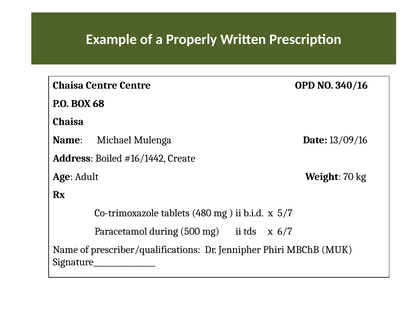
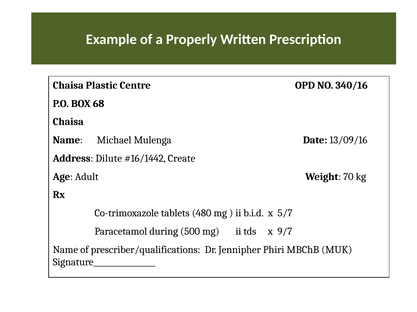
Chaisa Centre: Centre -> Plastic
Boiled: Boiled -> Dilute
6/7: 6/7 -> 9/7
